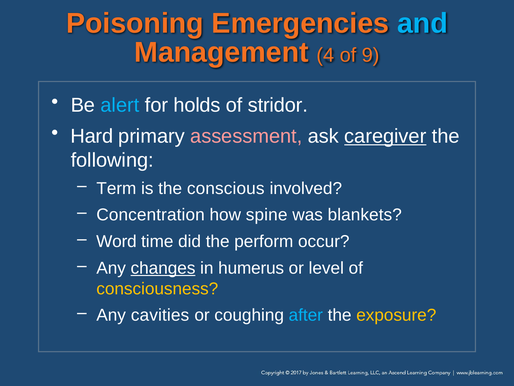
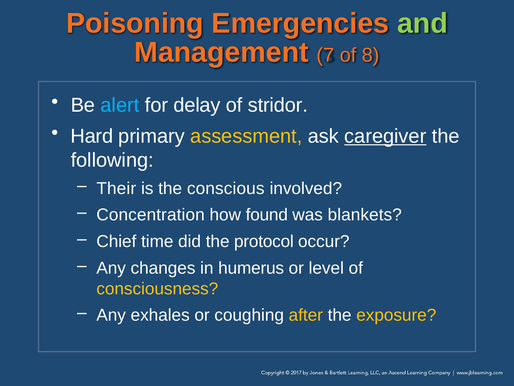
and colour: light blue -> light green
4: 4 -> 7
9: 9 -> 8
holds: holds -> delay
assessment colour: pink -> yellow
Term: Term -> Their
spine: spine -> found
Word: Word -> Chief
perform: perform -> protocol
changes underline: present -> none
cavities: cavities -> exhales
after colour: light blue -> yellow
